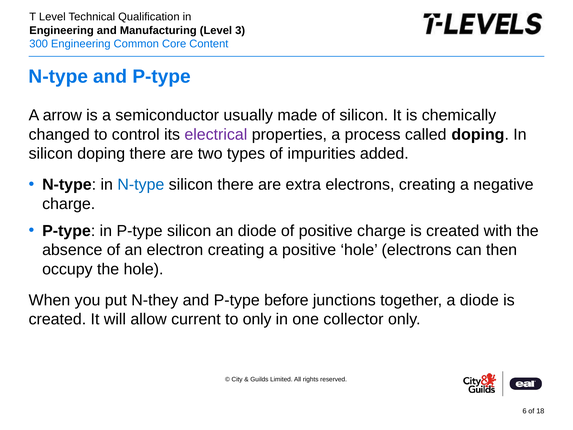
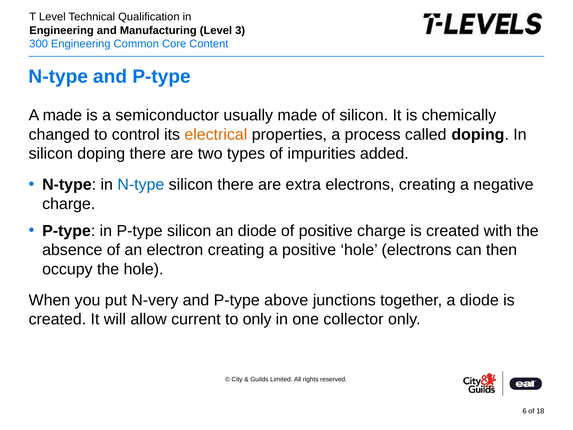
A arrow: arrow -> made
electrical colour: purple -> orange
N-they: N-they -> N-very
before: before -> above
